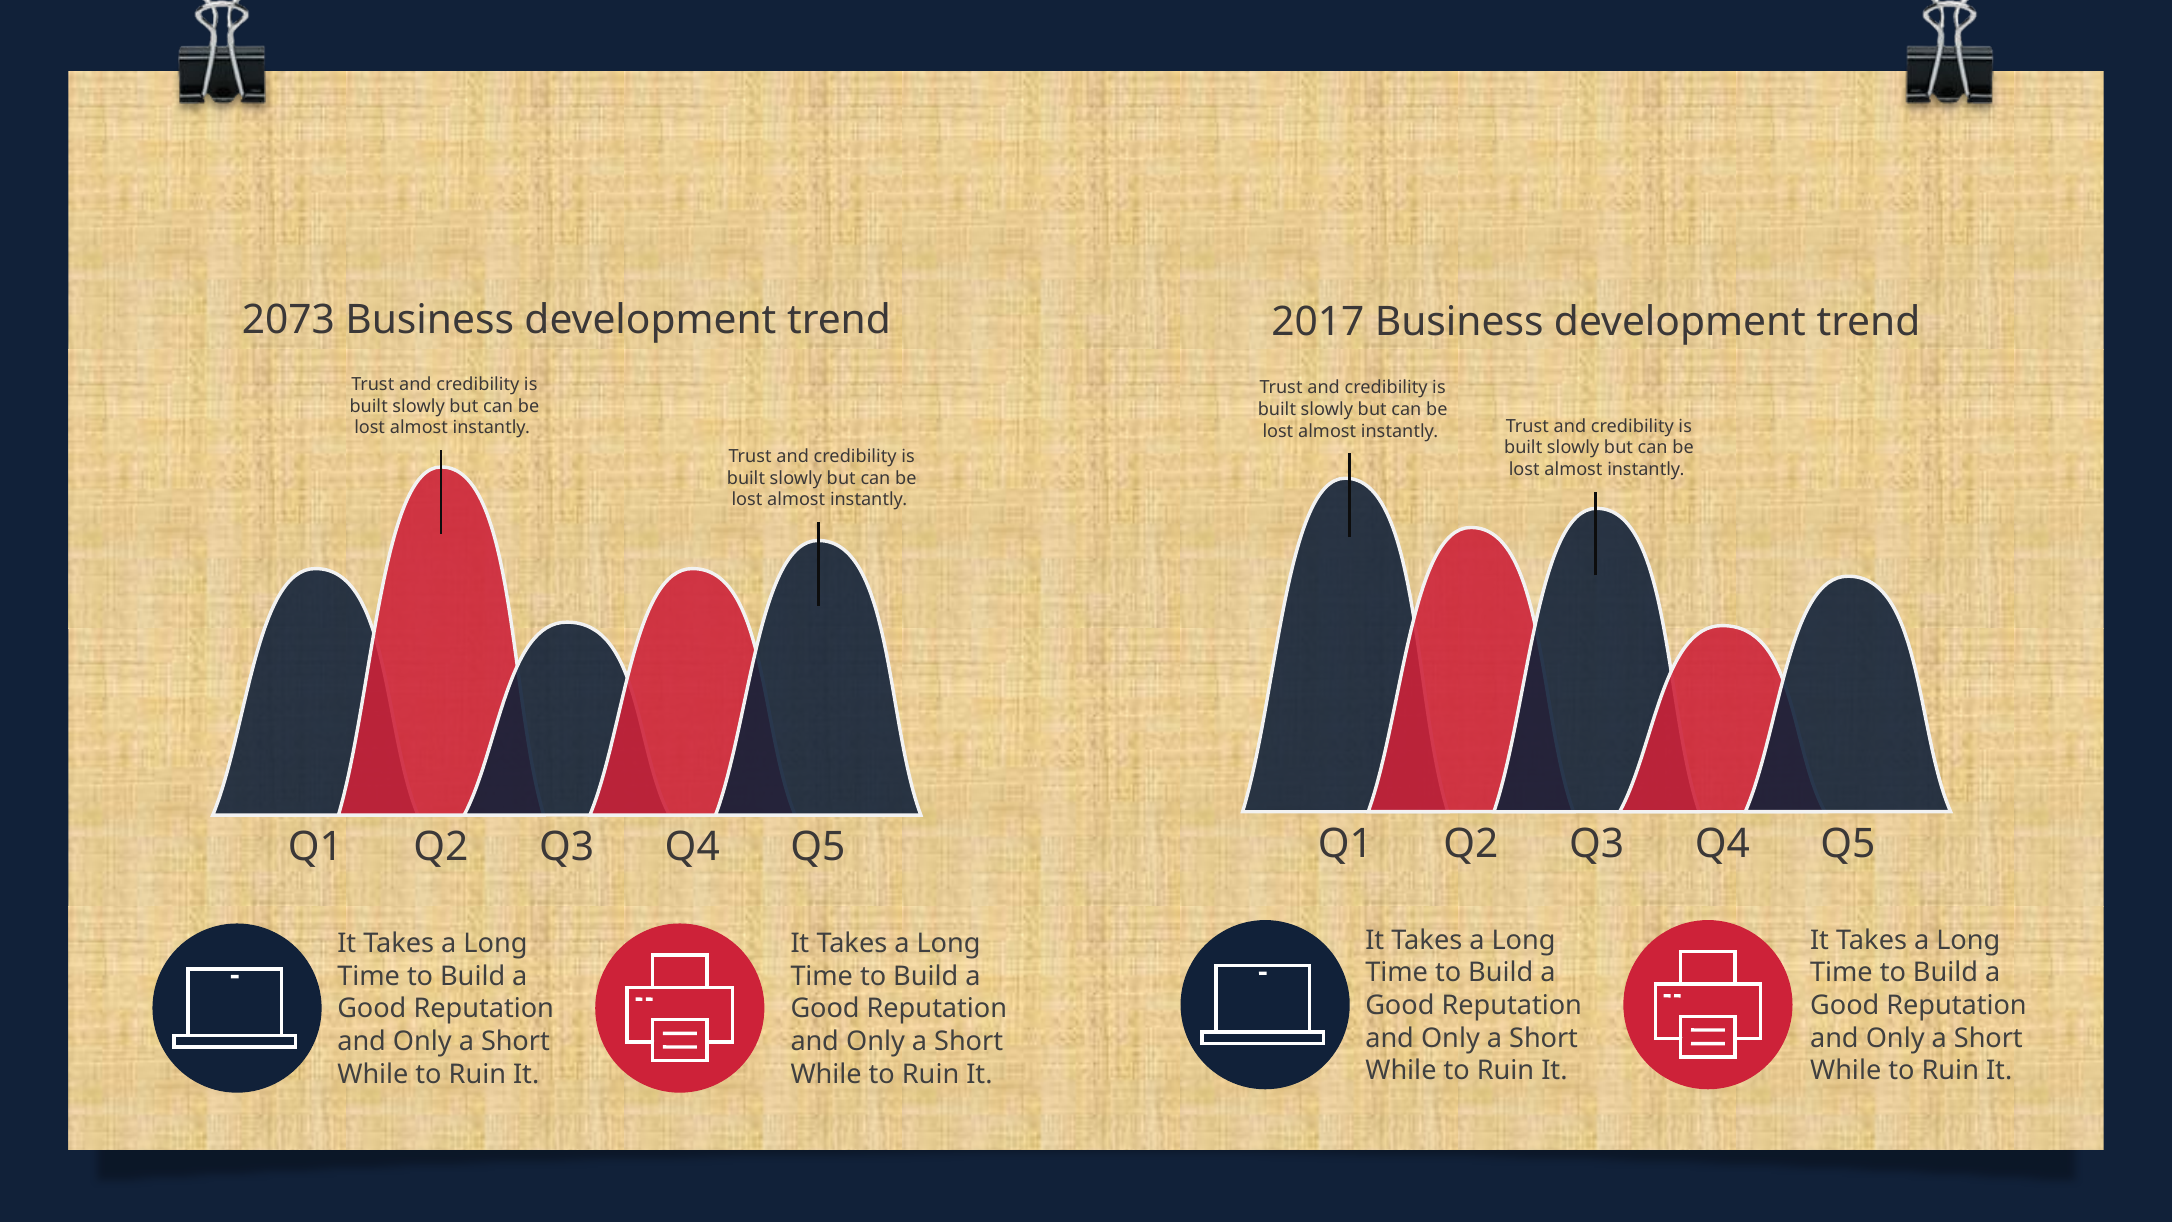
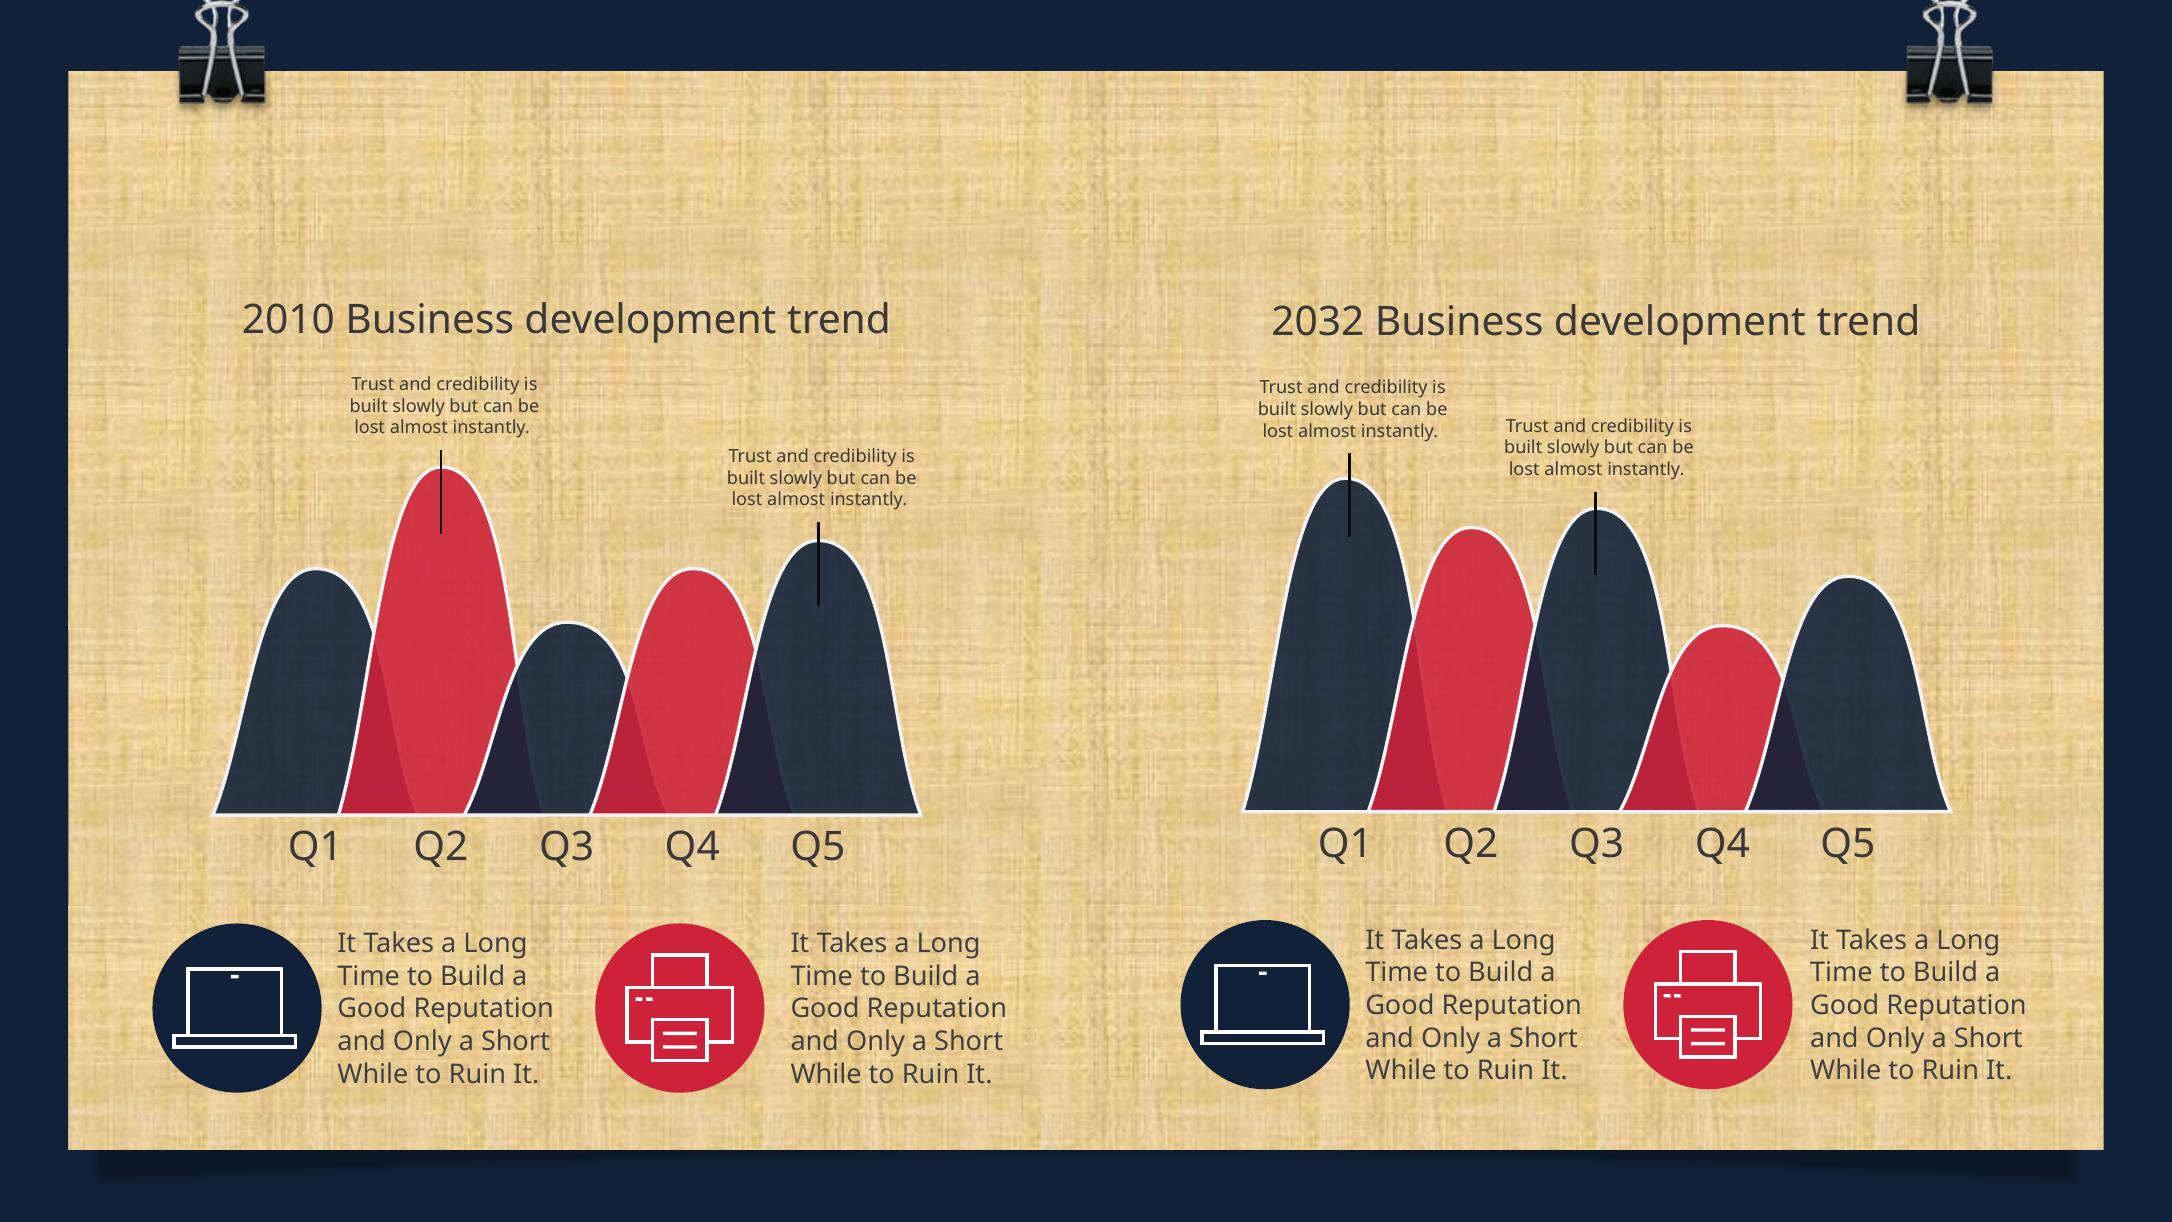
2073: 2073 -> 2010
2017: 2017 -> 2032
